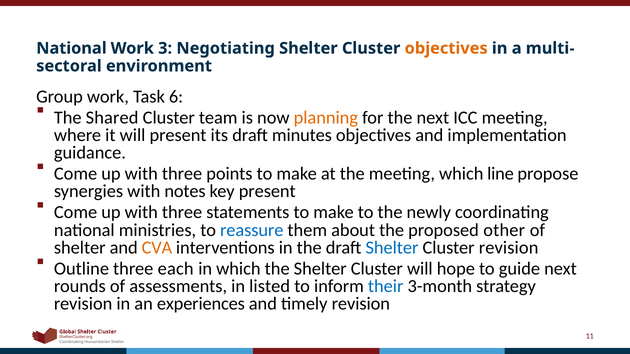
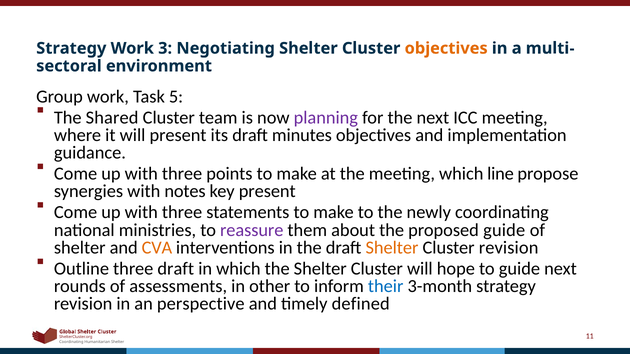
National at (71, 48): National -> Strategy
6: 6 -> 5
planning colour: orange -> purple
reassure colour: blue -> purple
proposed other: other -> guide
Shelter at (392, 248) colour: blue -> orange
three each: each -> draft
listed: listed -> other
experiences: experiences -> perspective
timely revision: revision -> defined
